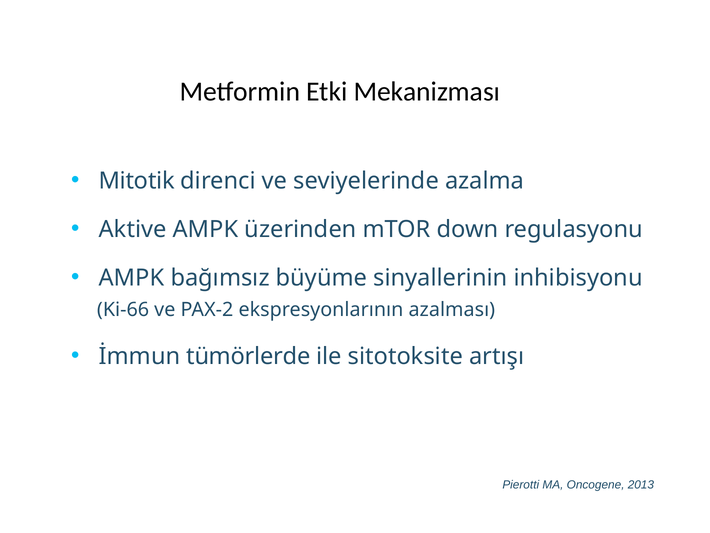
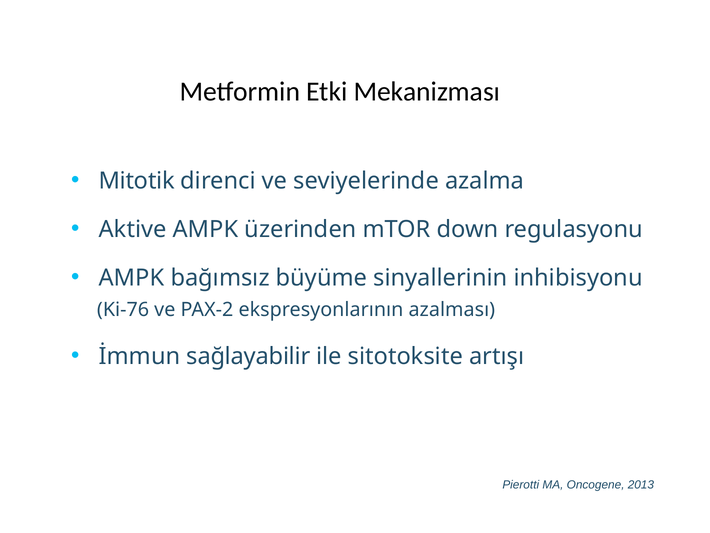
Ki-66: Ki-66 -> Ki-76
tümörlerde: tümörlerde -> sağlayabilir
